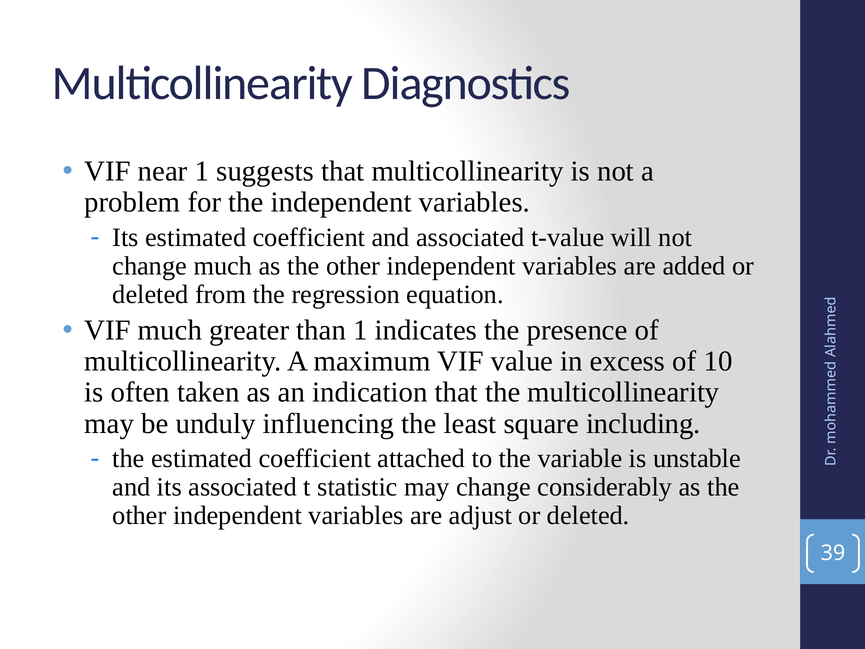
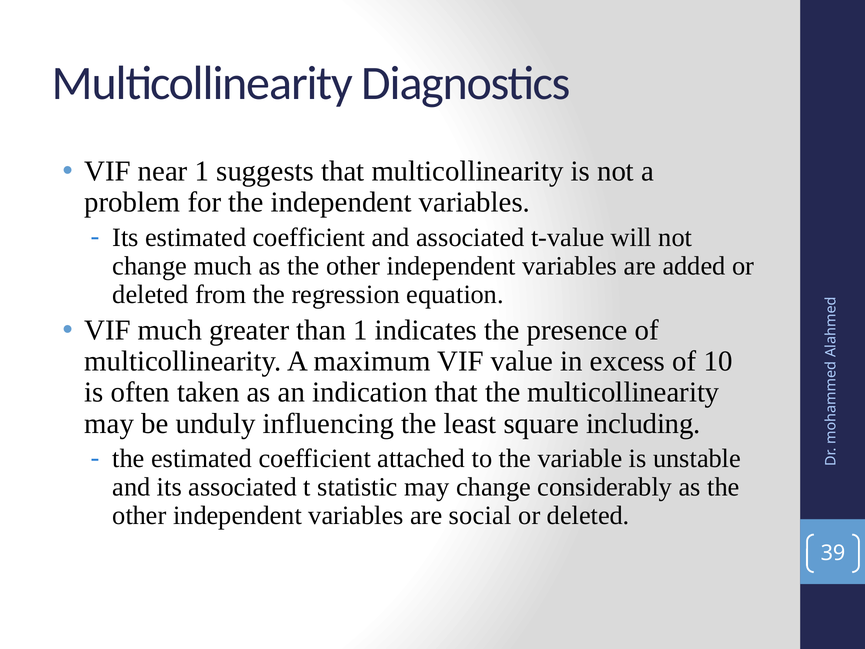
adjust: adjust -> social
